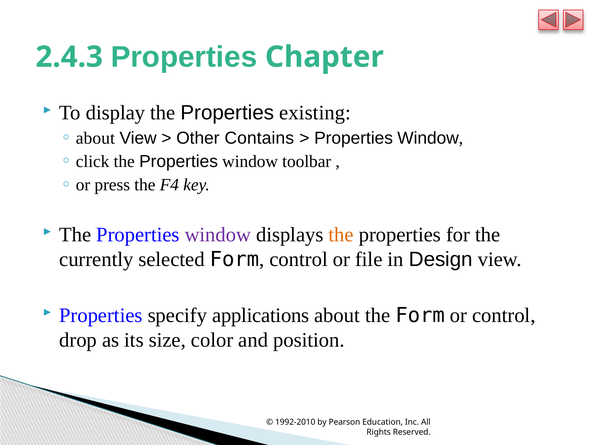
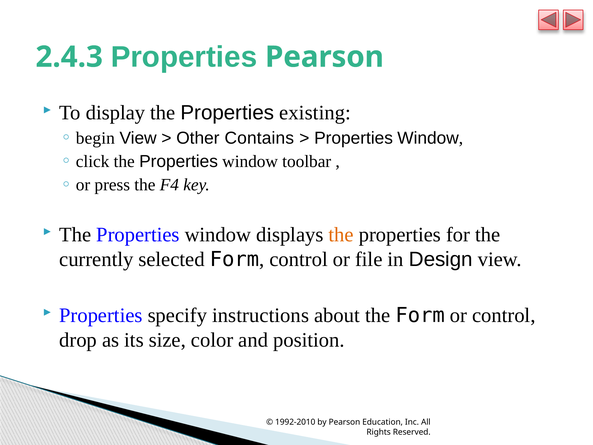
Properties Chapter: Chapter -> Pearson
about at (95, 138): about -> begin
window at (218, 235) colour: purple -> black
applications: applications -> instructions
